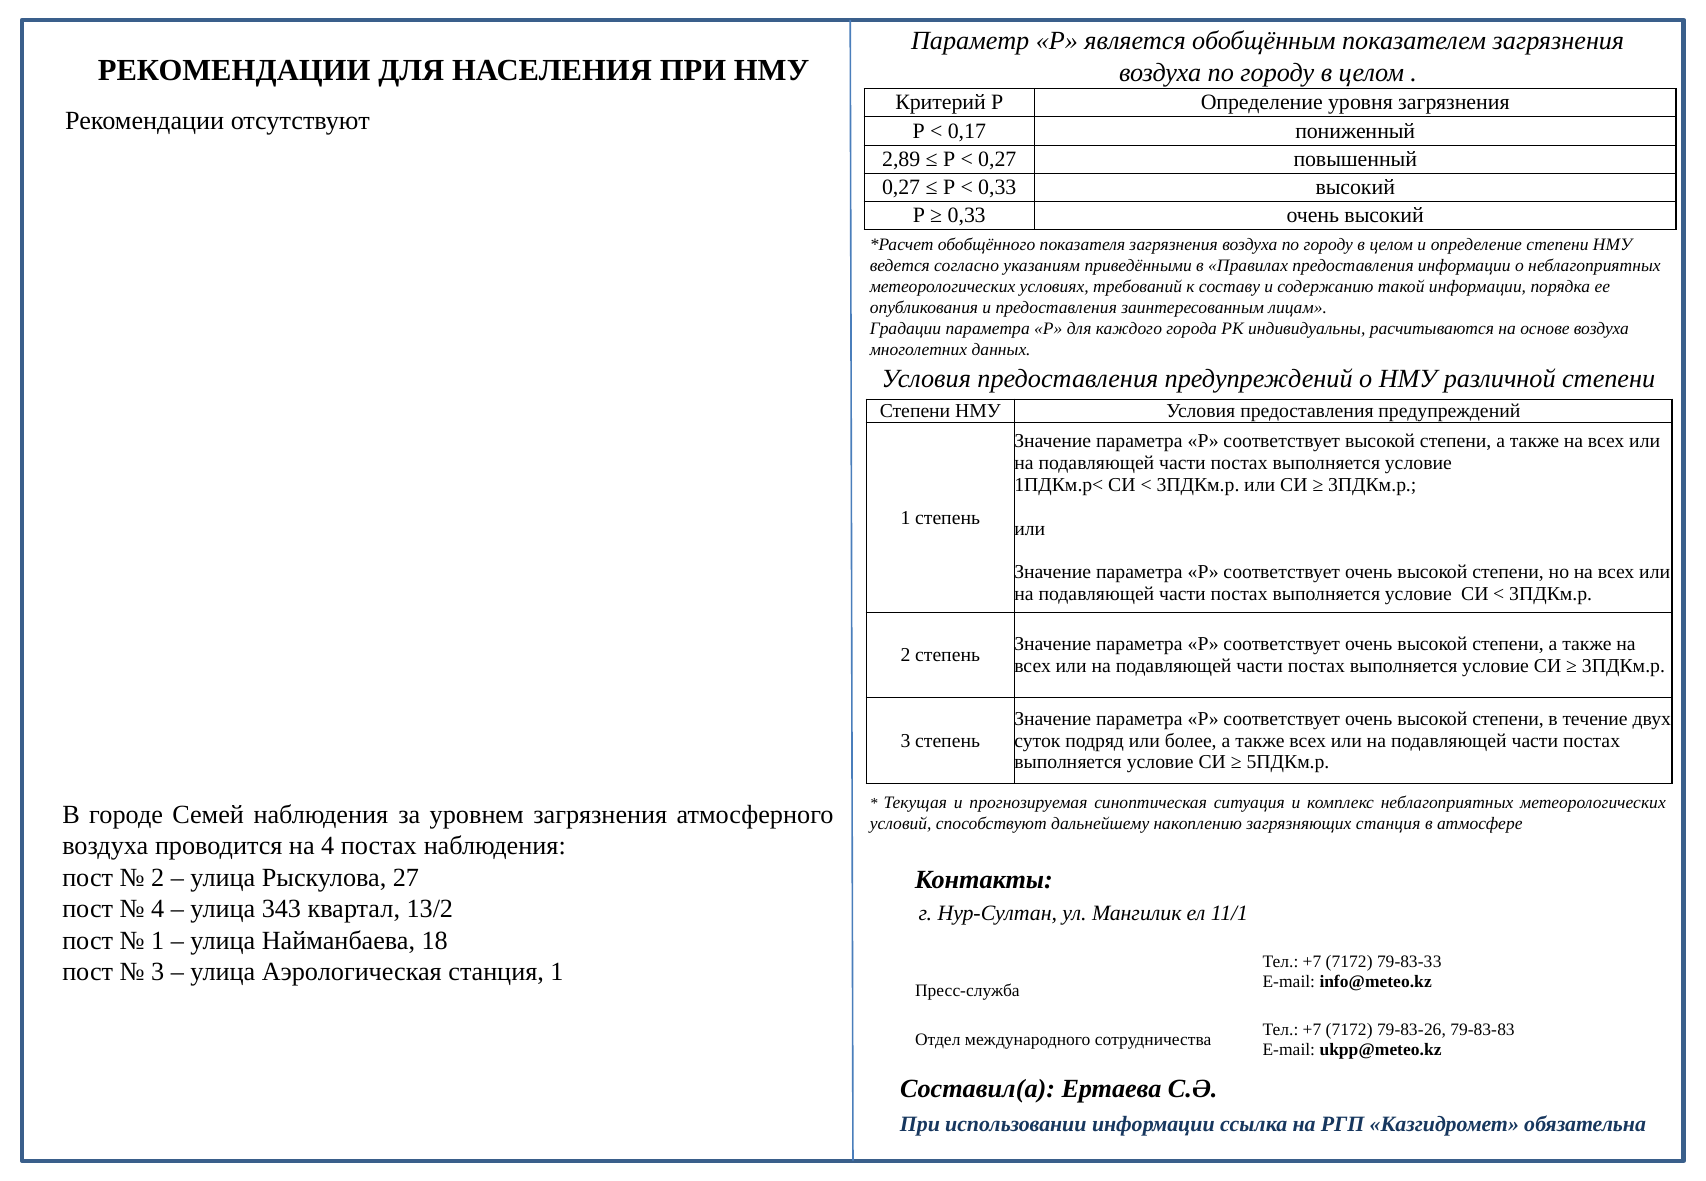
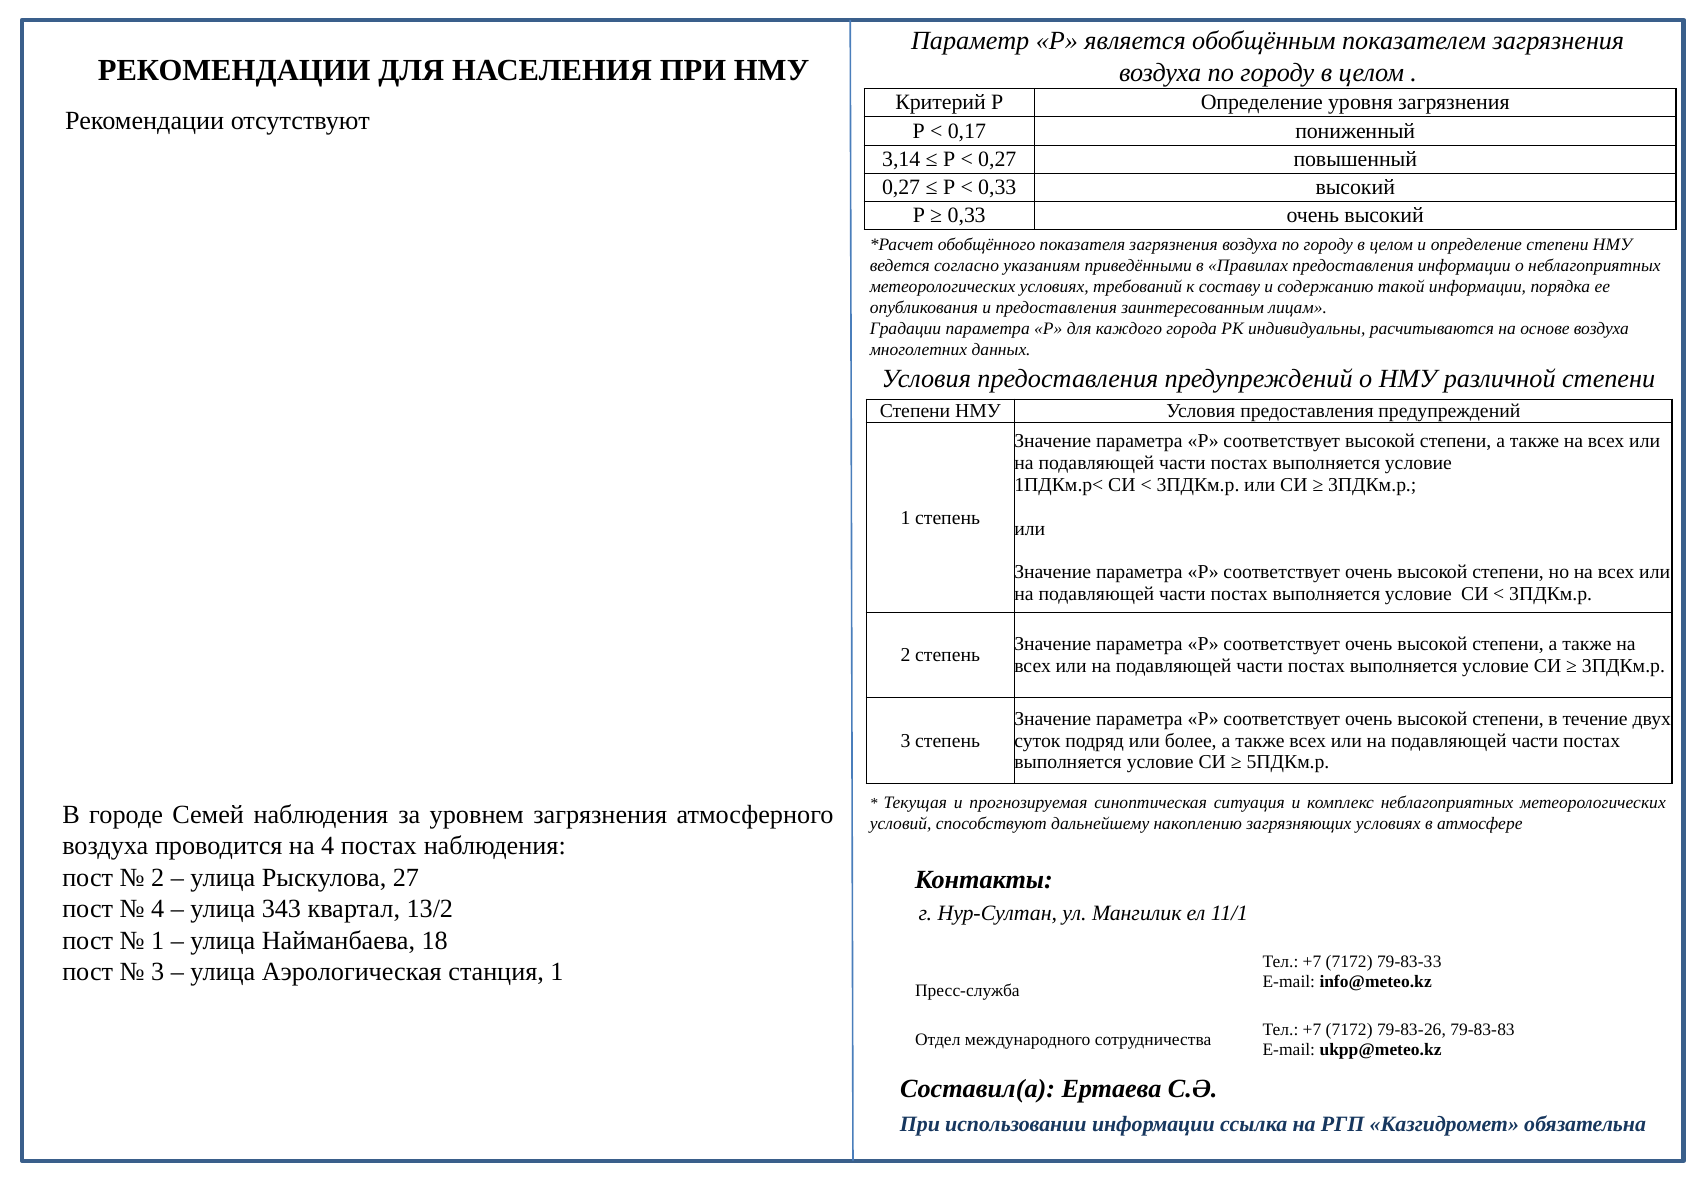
2,89: 2,89 -> 3,14
загрязняющих станция: станция -> условиях
